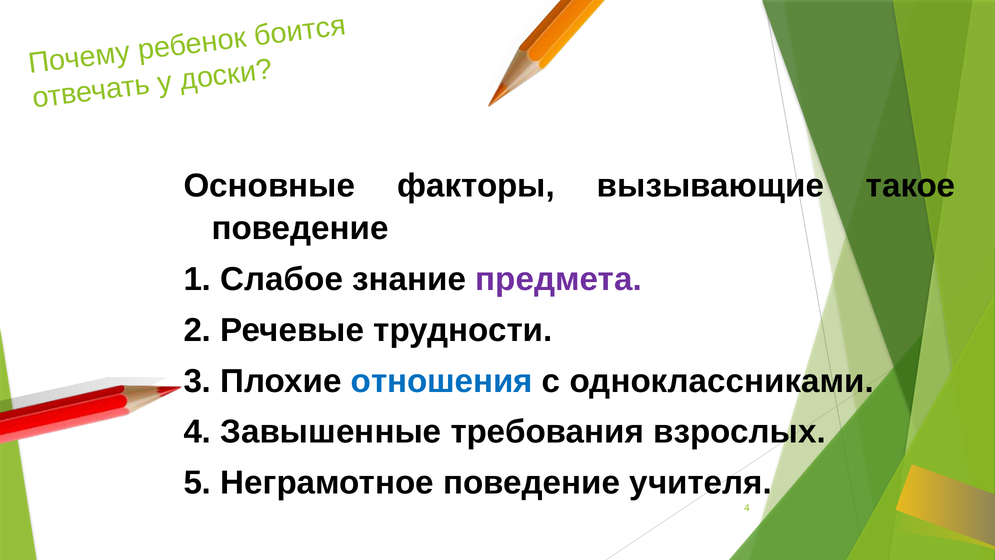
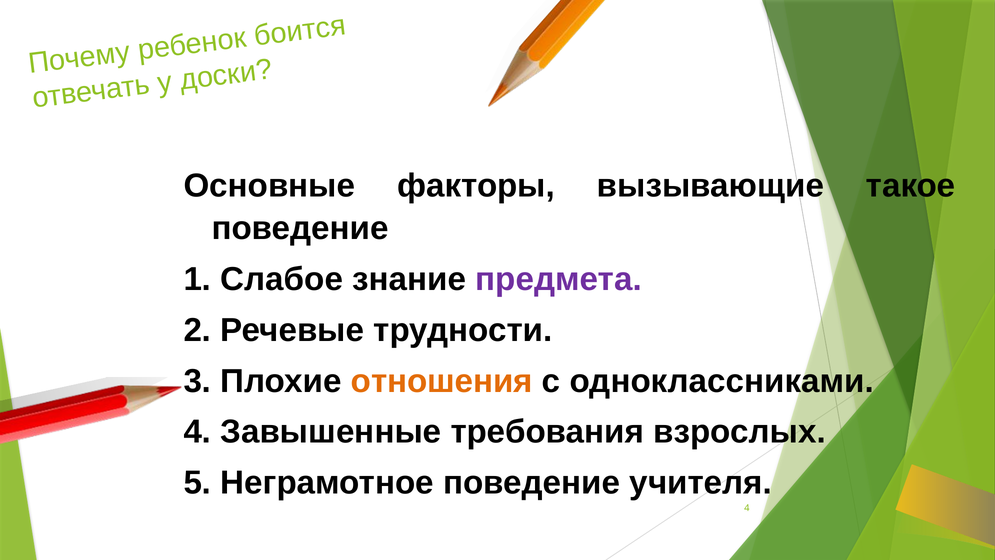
отношения colour: blue -> orange
